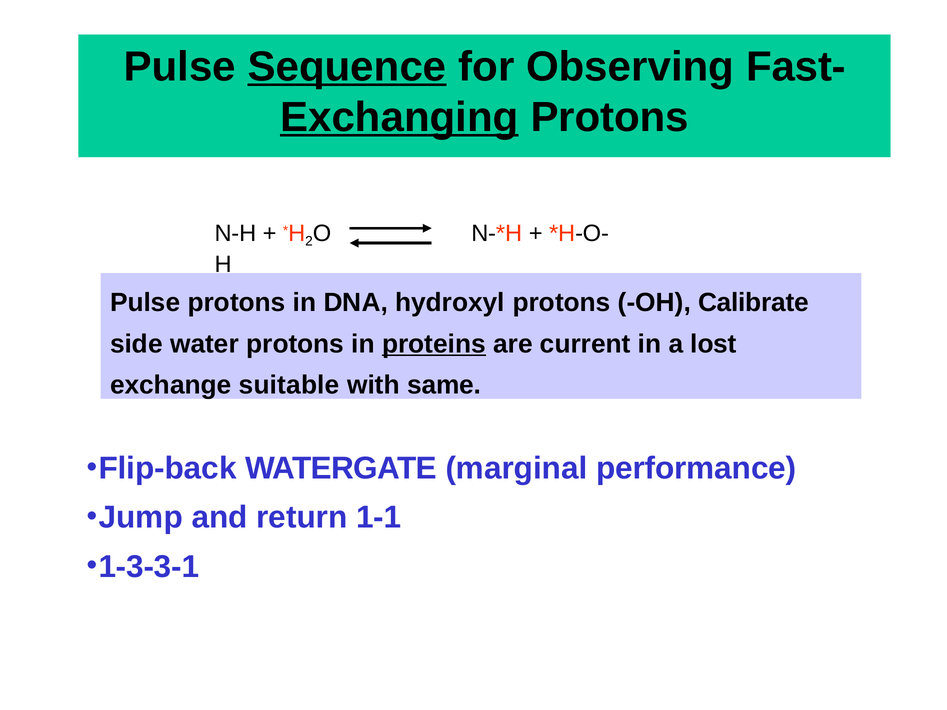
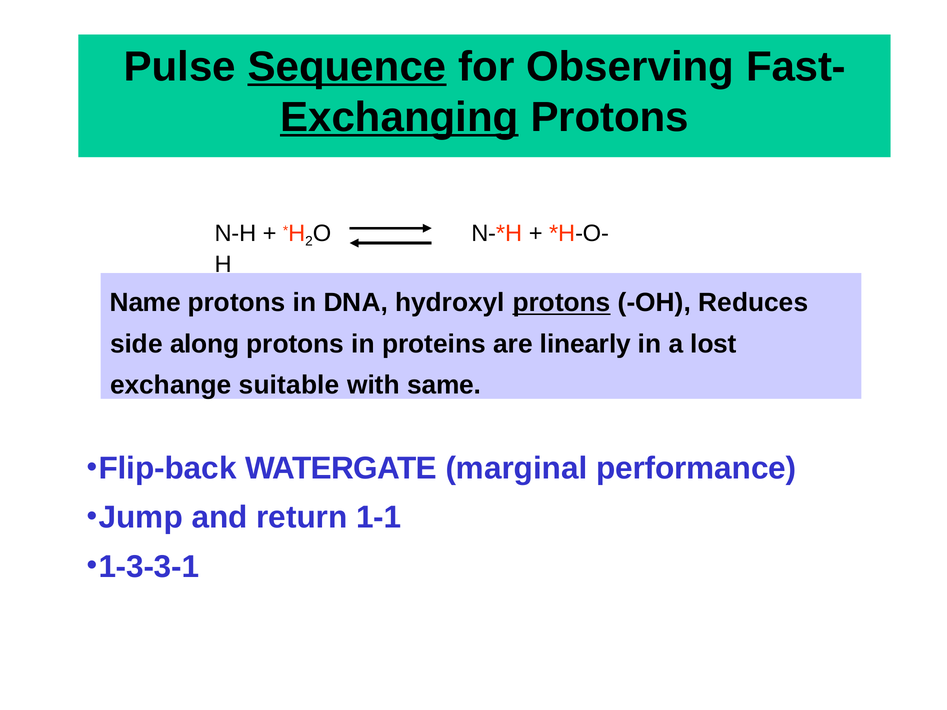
Pulse at (145, 303): Pulse -> Name
protons at (562, 303) underline: none -> present
Calibrate: Calibrate -> Reduces
water: water -> along
proteins underline: present -> none
current: current -> linearly
